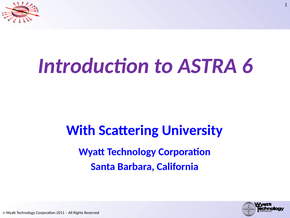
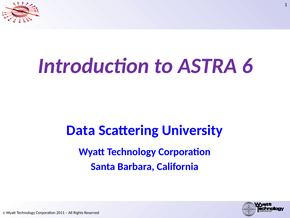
With: With -> Data
